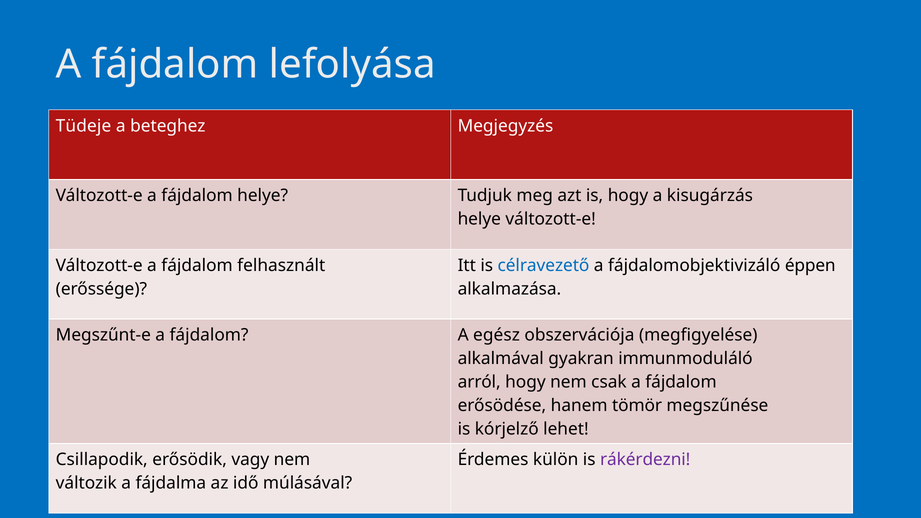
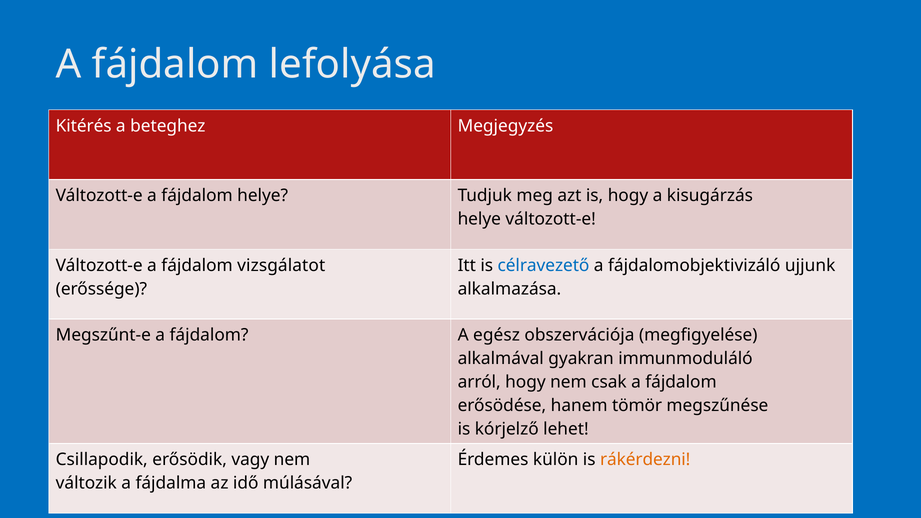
Tüdeje: Tüdeje -> Kitérés
felhasznált: felhasznált -> vizsgálatot
éppen: éppen -> ujjunk
rákérdezni colour: purple -> orange
